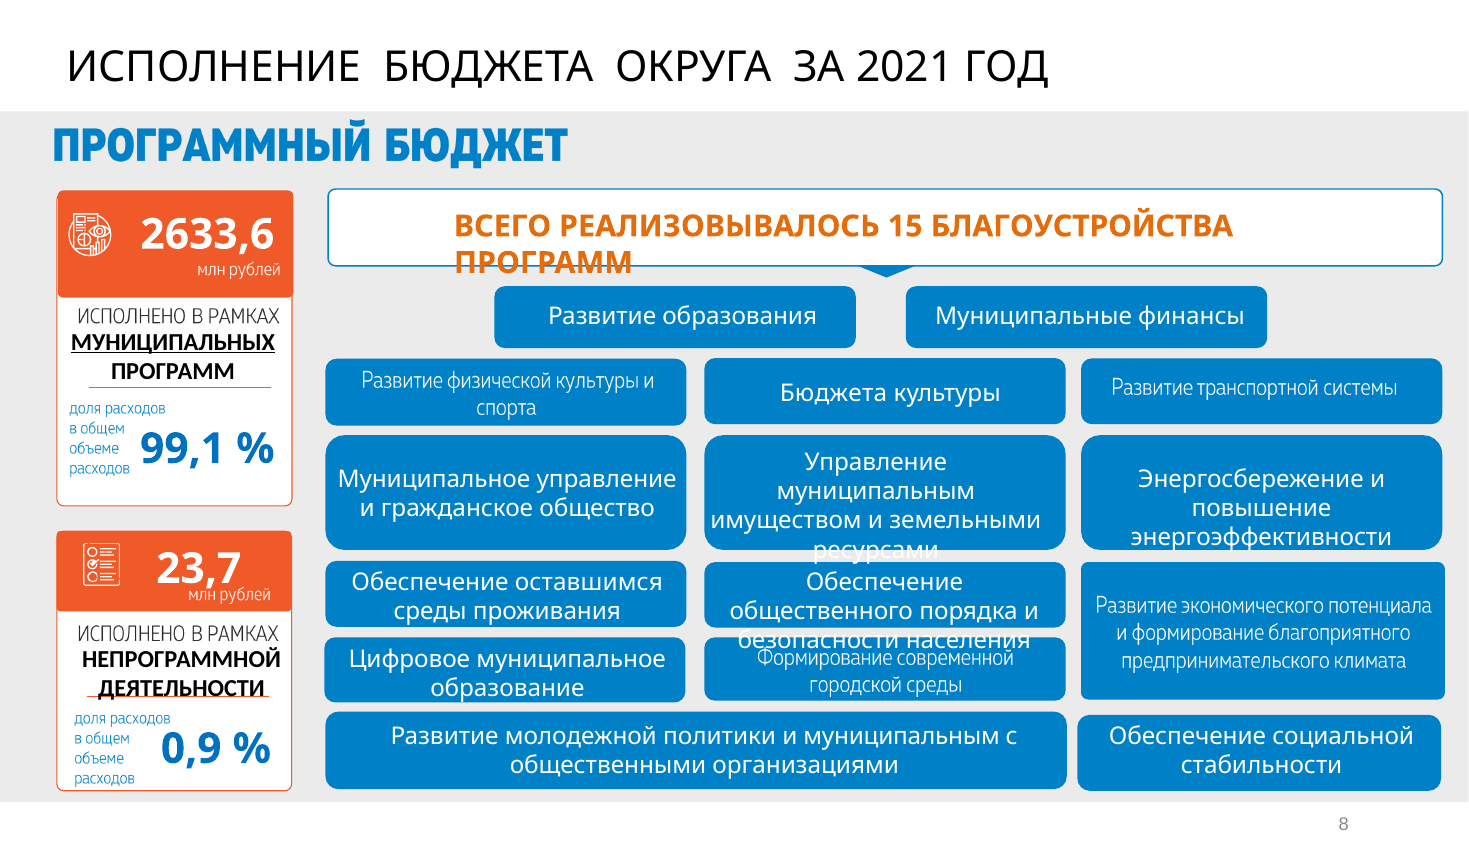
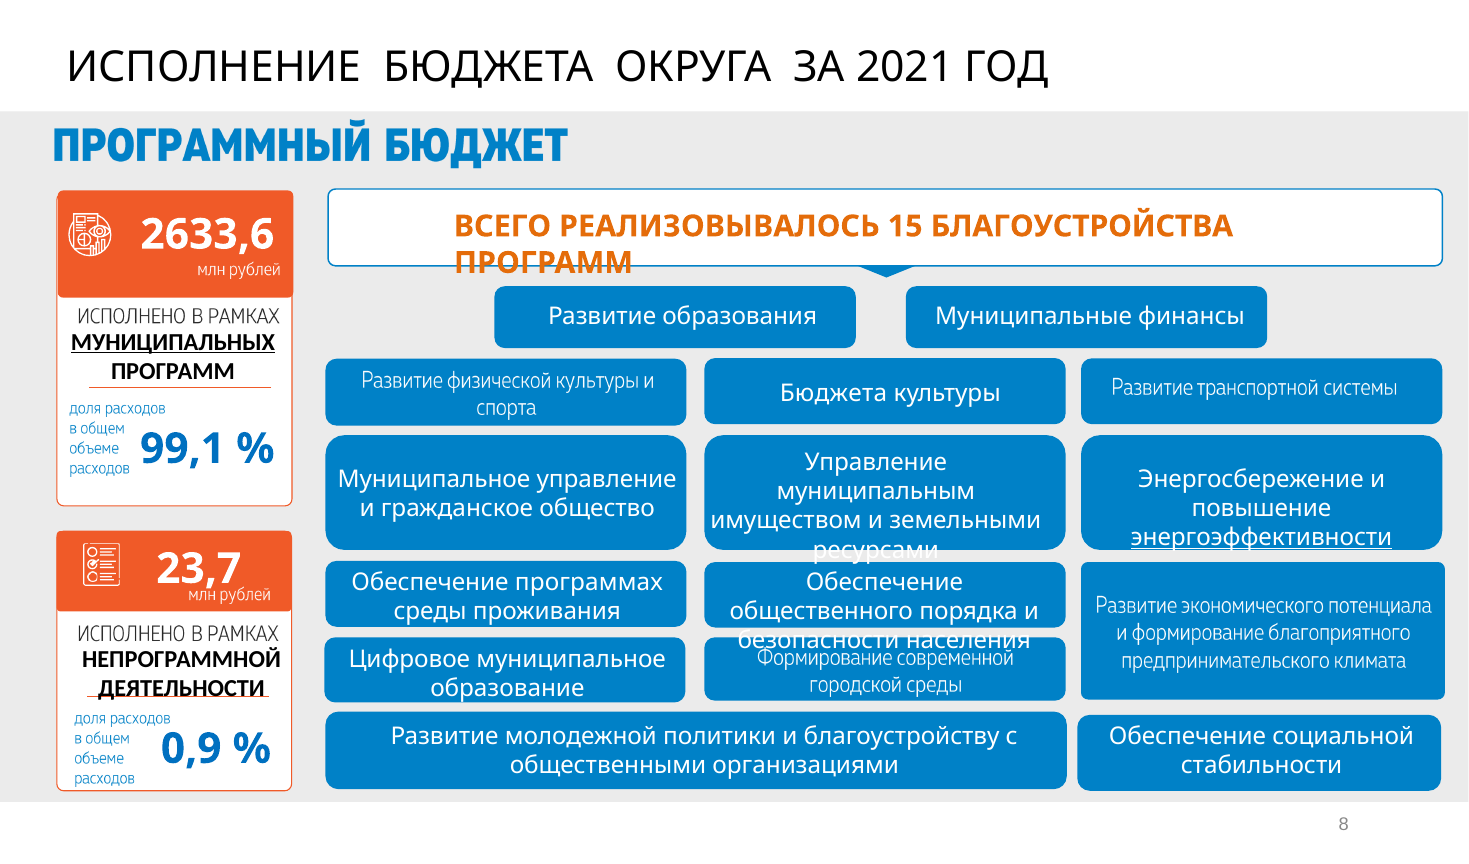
энергоэффективности underline: none -> present
оставшимся: оставшимся -> программах
и муниципальным: муниципальным -> благоустройству
